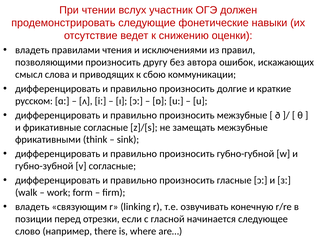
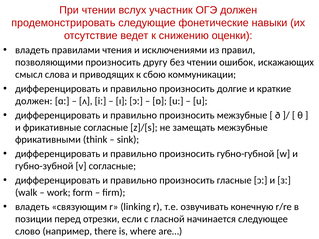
без автора: автора -> чтении
русском at (34, 101): русском -> должен
